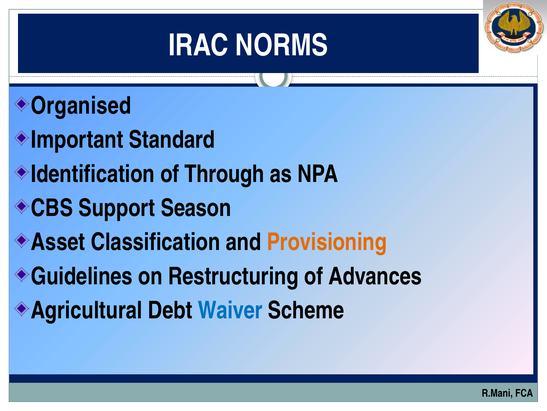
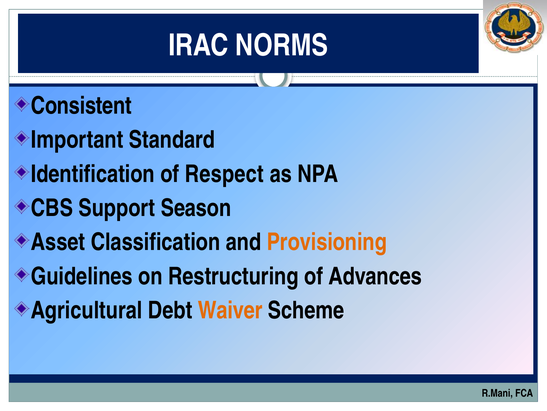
Organised: Organised -> Consistent
Through: Through -> Respect
Waiver colour: blue -> orange
